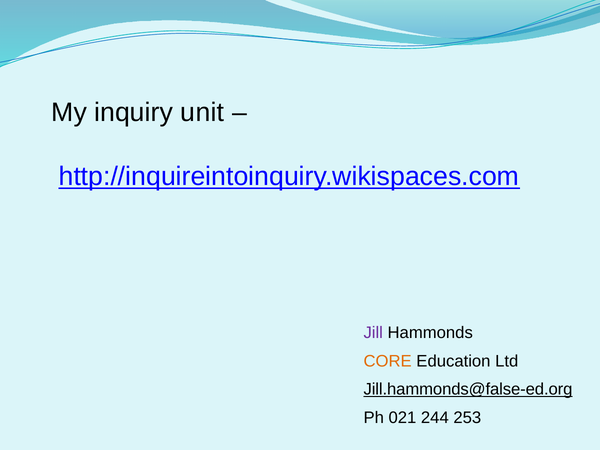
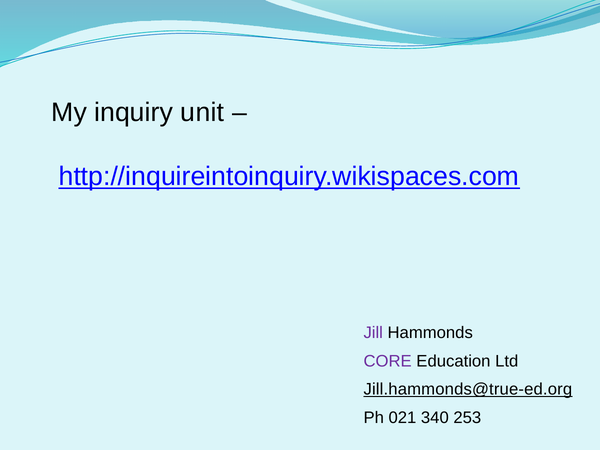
CORE colour: orange -> purple
Jill.hammonds@false-ed.org: Jill.hammonds@false-ed.org -> Jill.hammonds@true-ed.org
244: 244 -> 340
